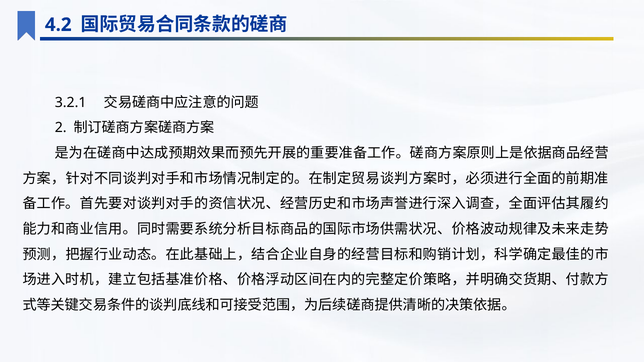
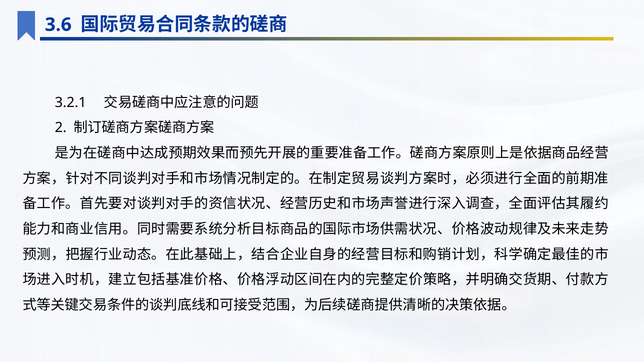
4.2: 4.2 -> 3.6
